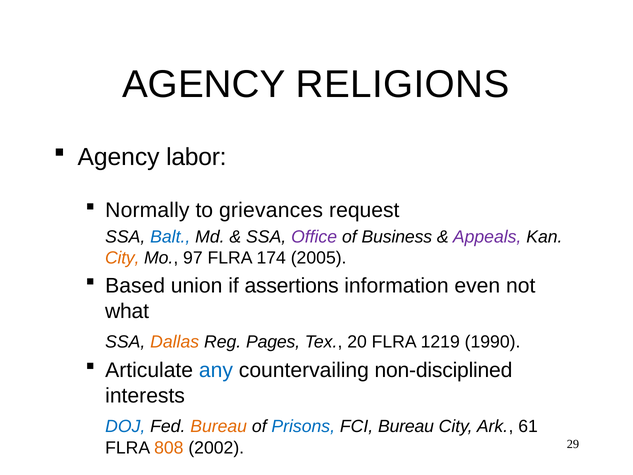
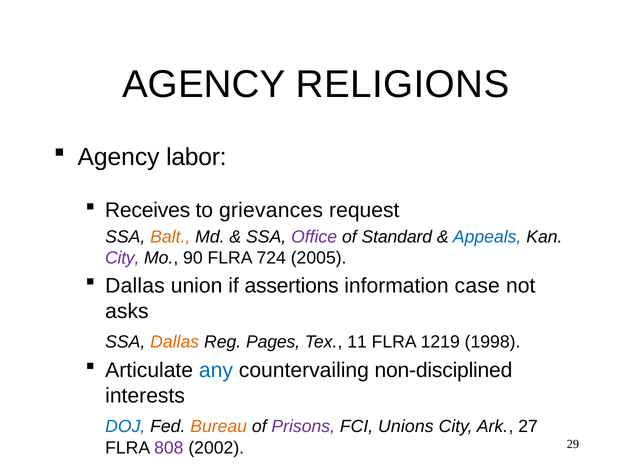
Normally: Normally -> Receives
Balt colour: blue -> orange
Business: Business -> Standard
Appeals colour: purple -> blue
City at (122, 258) colour: orange -> purple
97: 97 -> 90
174: 174 -> 724
Based at (135, 286): Based -> Dallas
even: even -> case
what: what -> asks
20: 20 -> 11
1990: 1990 -> 1998
Prisons colour: blue -> purple
FCI Bureau: Bureau -> Unions
61: 61 -> 27
808 colour: orange -> purple
